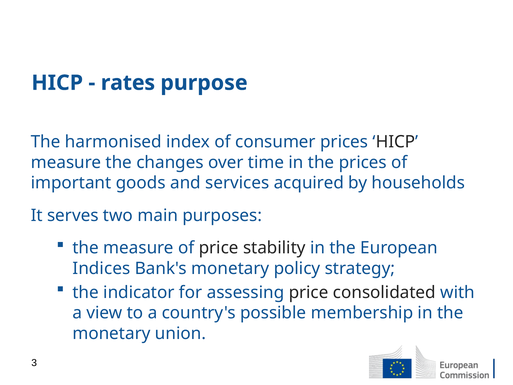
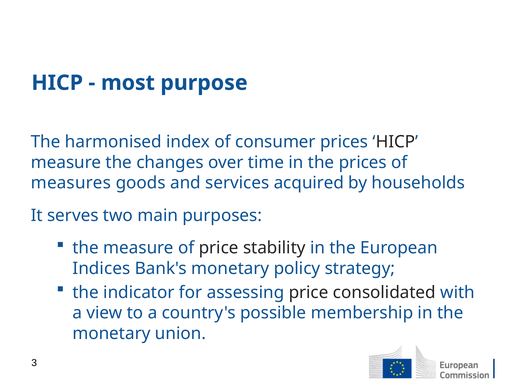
rates: rates -> most
important: important -> measures
